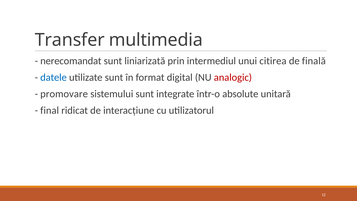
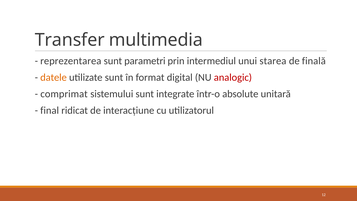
nerecomandat: nerecomandat -> reprezentarea
liniarizată: liniarizată -> parametri
citirea: citirea -> starea
datele colour: blue -> orange
promovare: promovare -> comprimat
